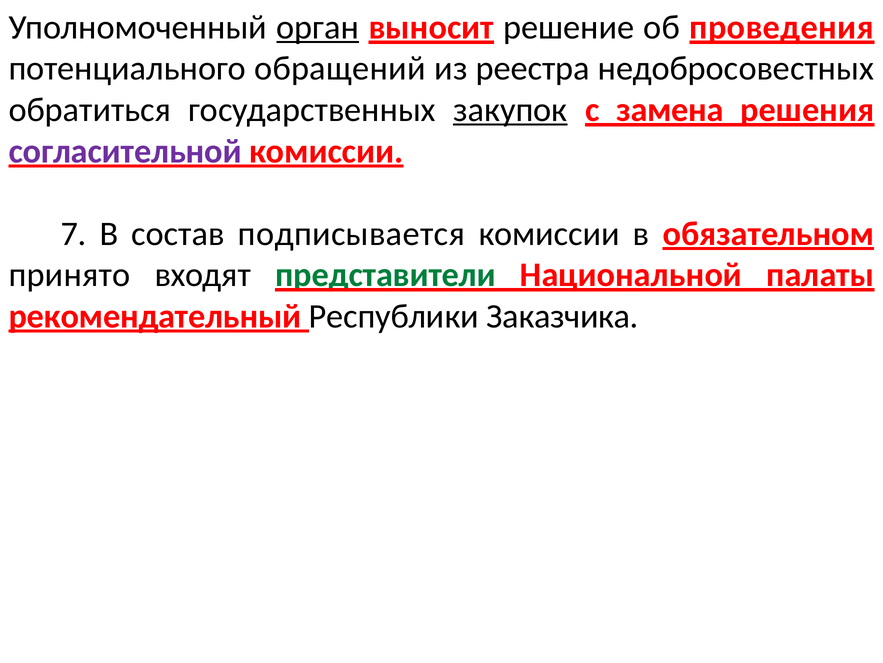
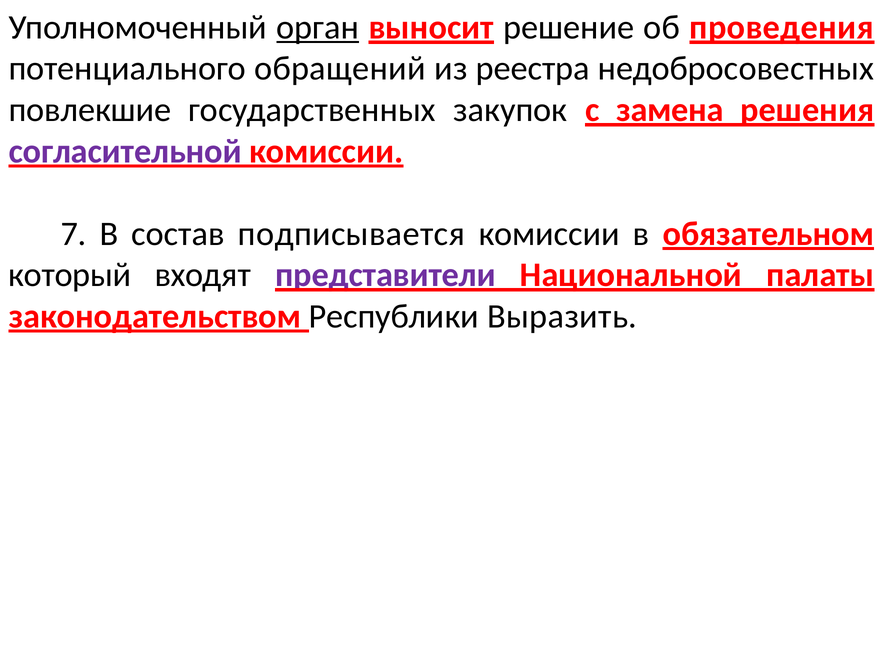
обратиться: обратиться -> повлекшие
закупок underline: present -> none
принято: принято -> который
представители colour: green -> purple
рекомендательный: рекомендательный -> законодательством
Заказчика: Заказчика -> Выразить
